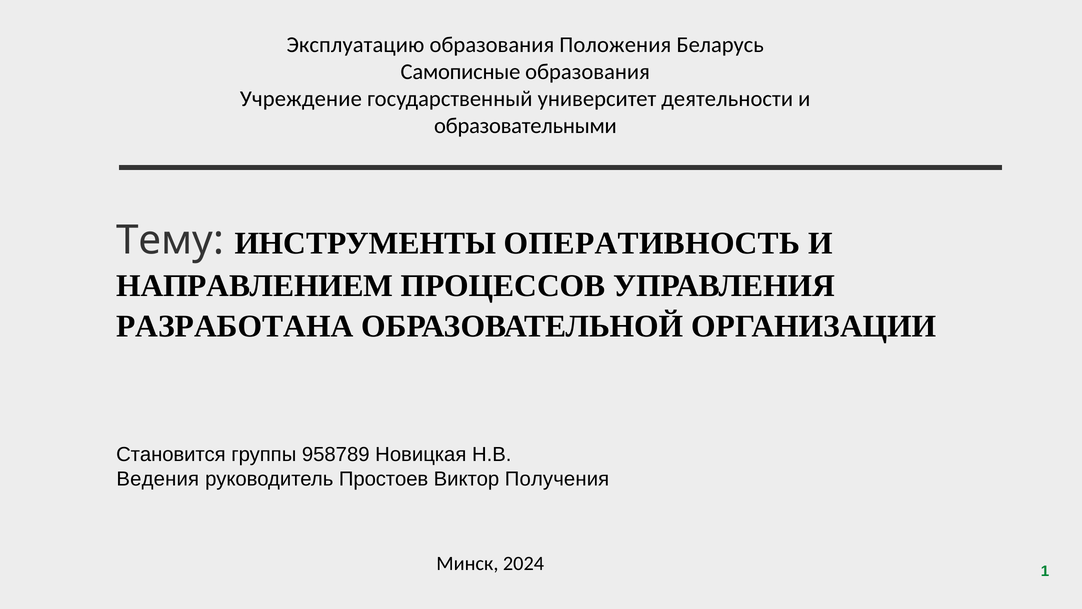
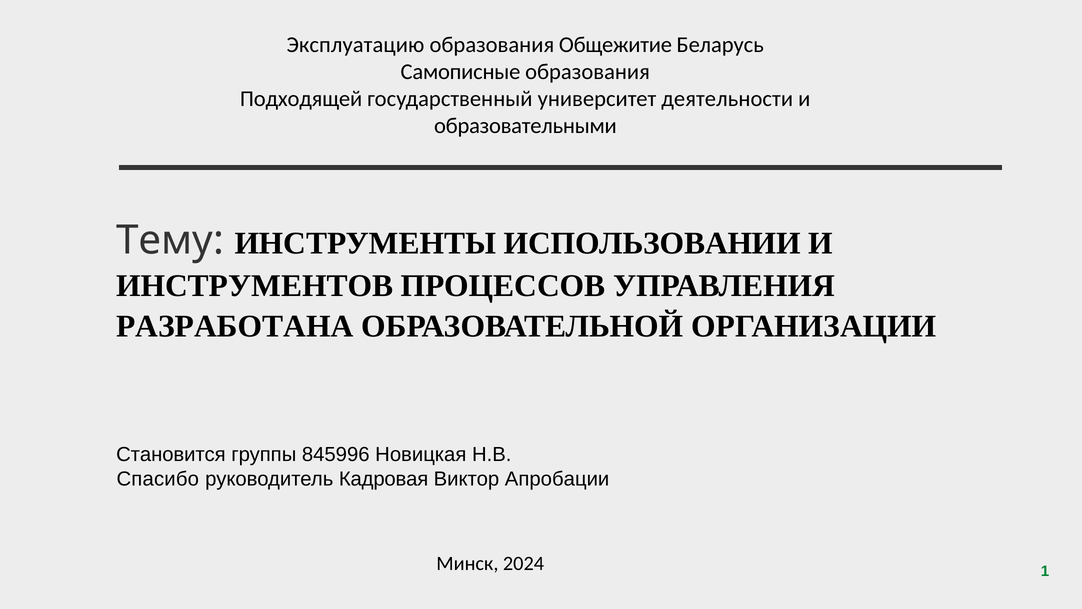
Положения: Положения -> Общежитие
Учреждение: Учреждение -> Подходящей
ОПЕРАТИВНОСТЬ: ОПЕРАТИВНОСТЬ -> ИСПОЛЬЗОВАНИИ
НАПРАВЛЕНИЕМ: НАПРАВЛЕНИЕМ -> ИНСТРУМЕНТОВ
958789: 958789 -> 845996
Ведения: Ведения -> Спасибо
Простоев: Простоев -> Кадровая
Получения: Получения -> Апробации
